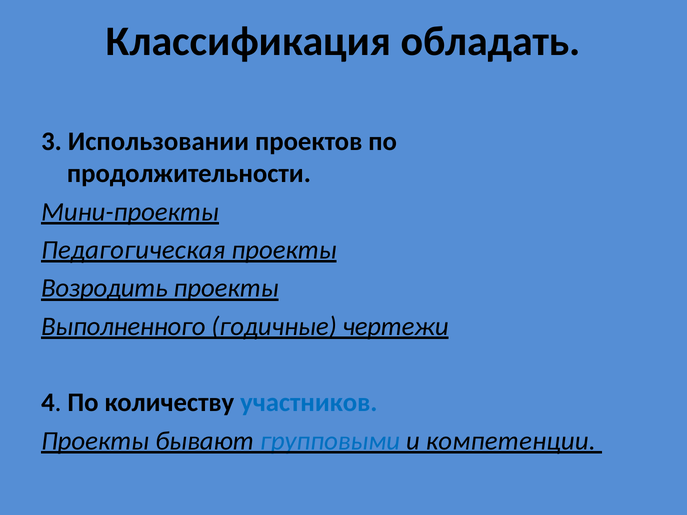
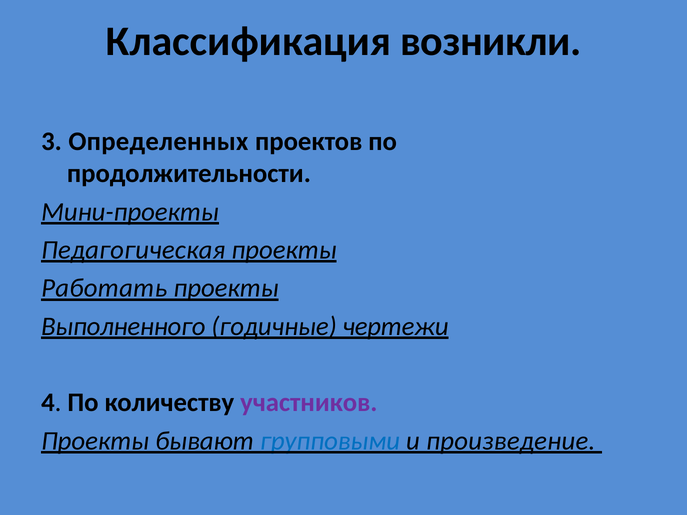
обладать: обладать -> возникли
Использовании: Использовании -> Определенных
Возродить: Возродить -> Работать
участников colour: blue -> purple
компетенции: компетенции -> произведение
